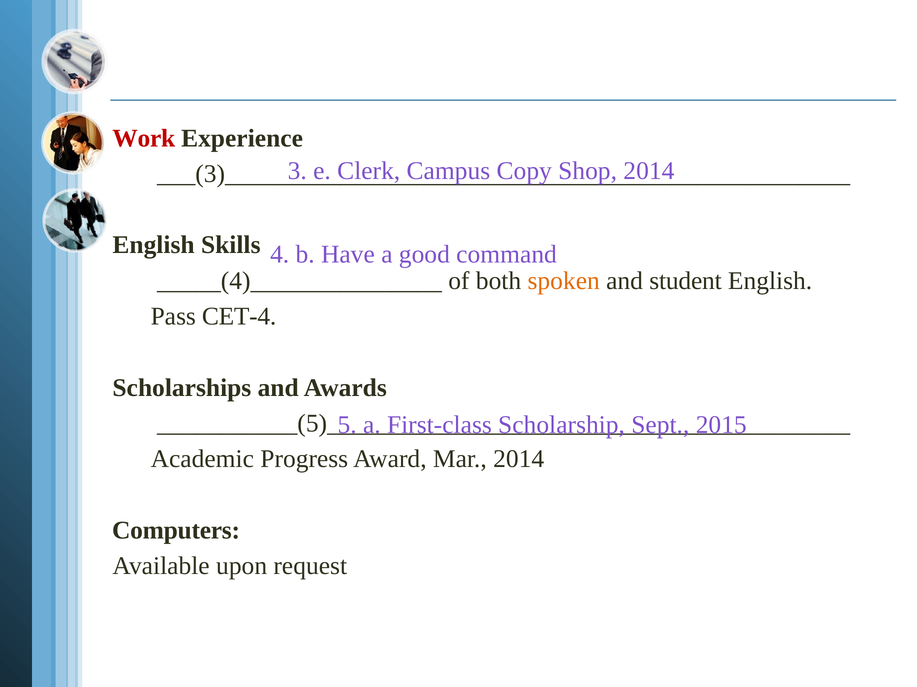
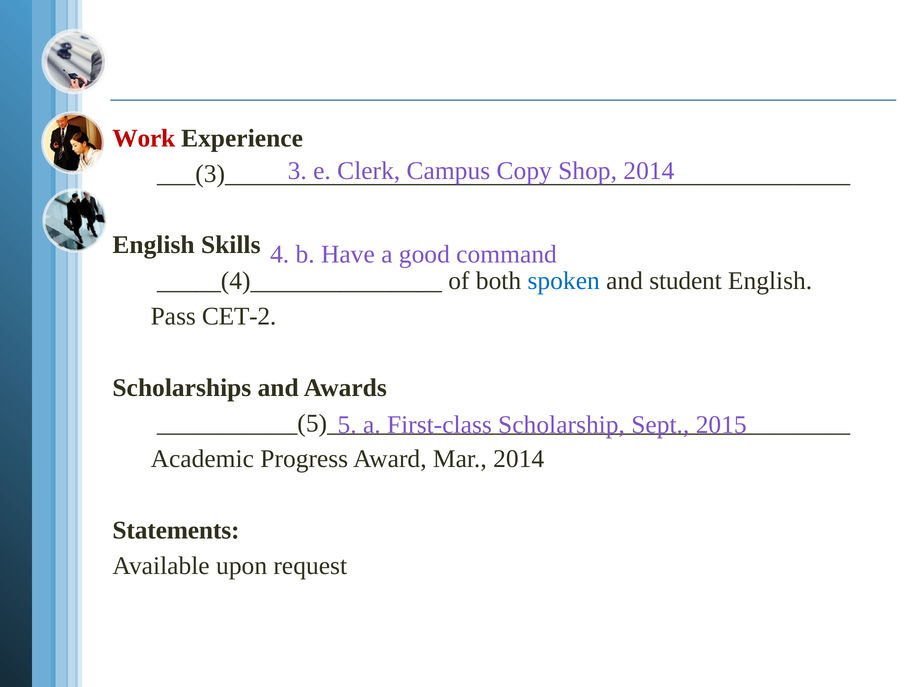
spoken colour: orange -> blue
CET-4: CET-4 -> CET-2
Computers: Computers -> Statements
